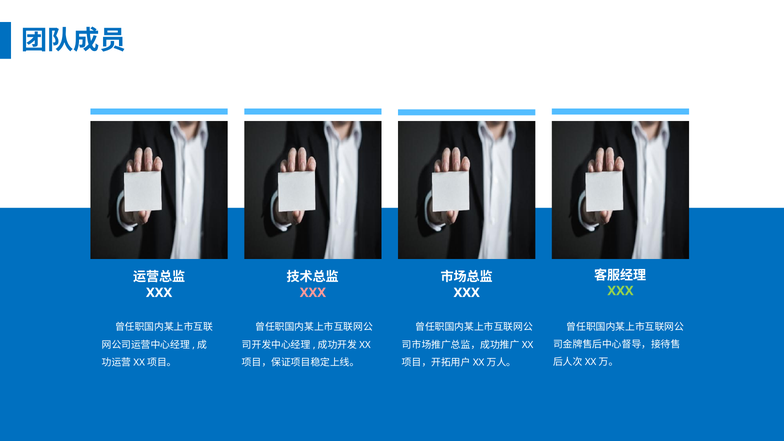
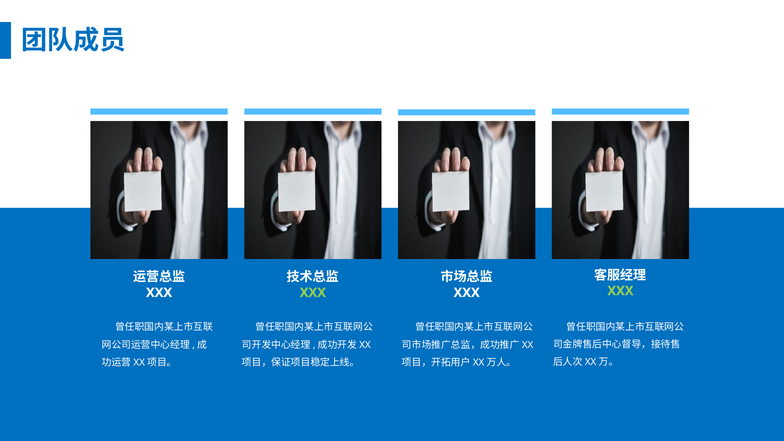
XXX at (313, 293) colour: pink -> light green
